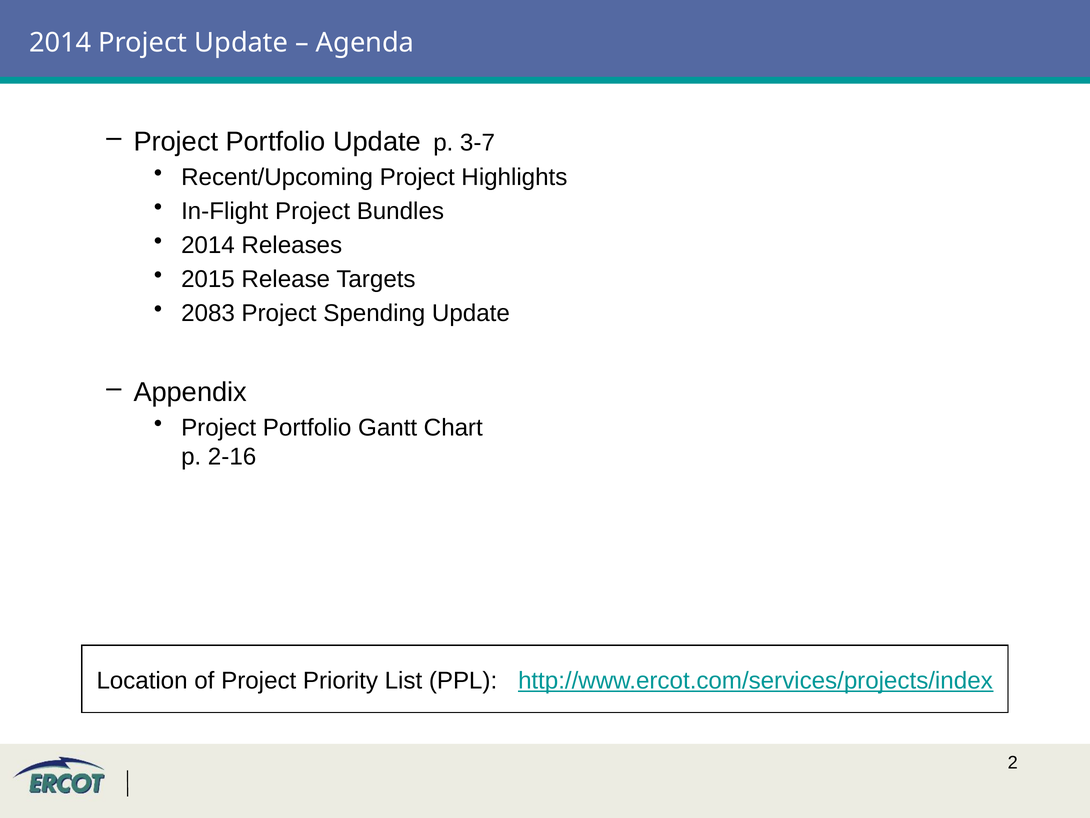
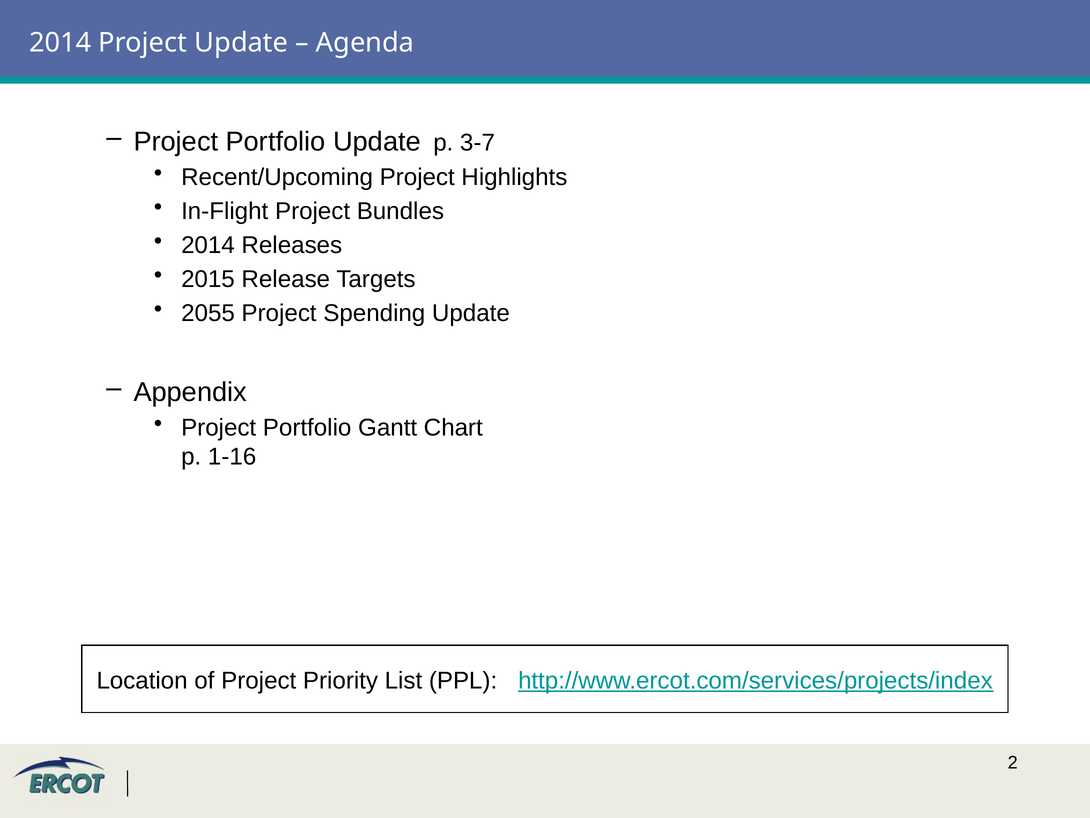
2083: 2083 -> 2055
2-16: 2-16 -> 1-16
